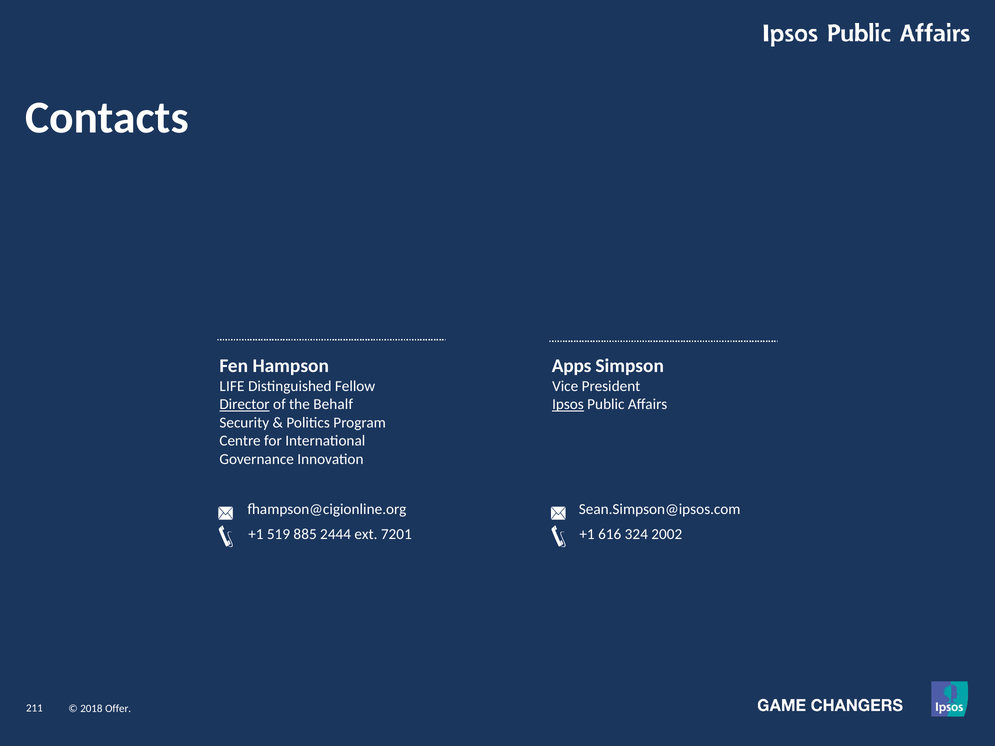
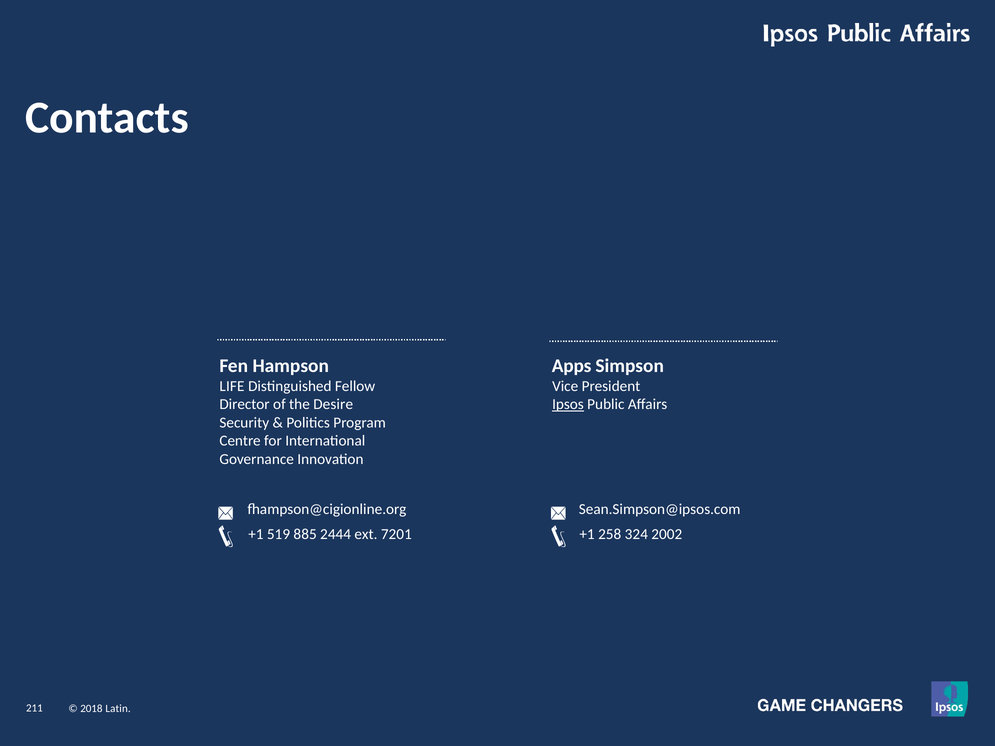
Director underline: present -> none
Behalf: Behalf -> Desire
616: 616 -> 258
Offer: Offer -> Latin
